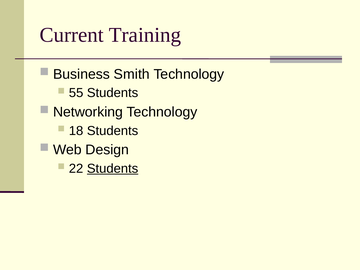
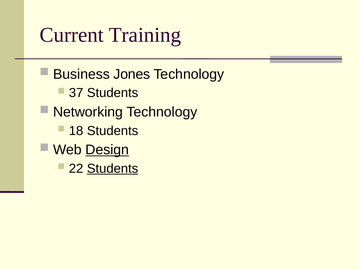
Smith: Smith -> Jones
55: 55 -> 37
Design underline: none -> present
